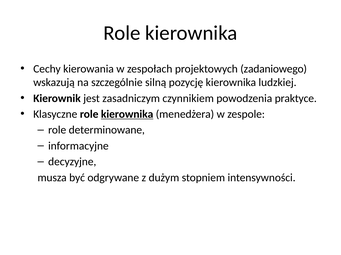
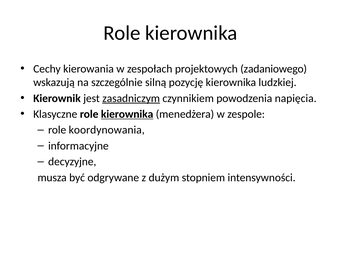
zasadniczym underline: none -> present
praktyce: praktyce -> napięcia
determinowane: determinowane -> koordynowania
